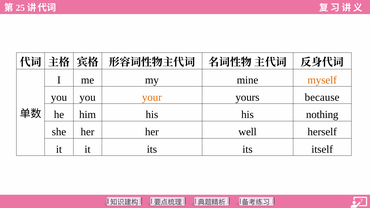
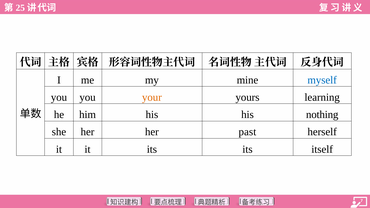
myself colour: orange -> blue
because: because -> learning
well: well -> past
